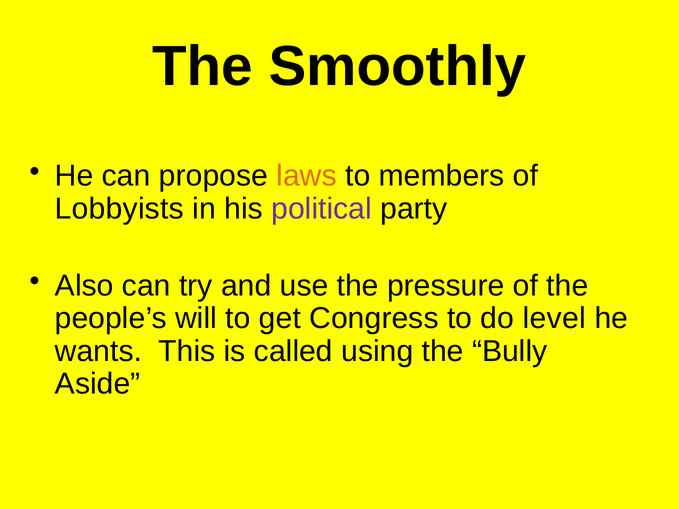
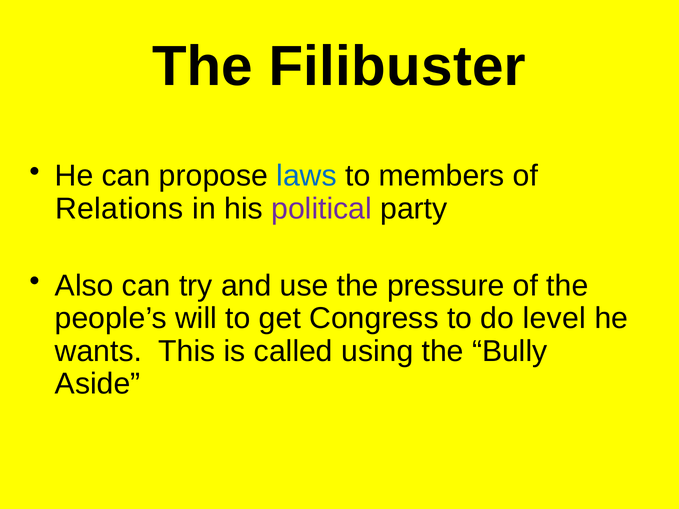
Smoothly: Smoothly -> Filibuster
laws colour: orange -> blue
Lobbyists: Lobbyists -> Relations
